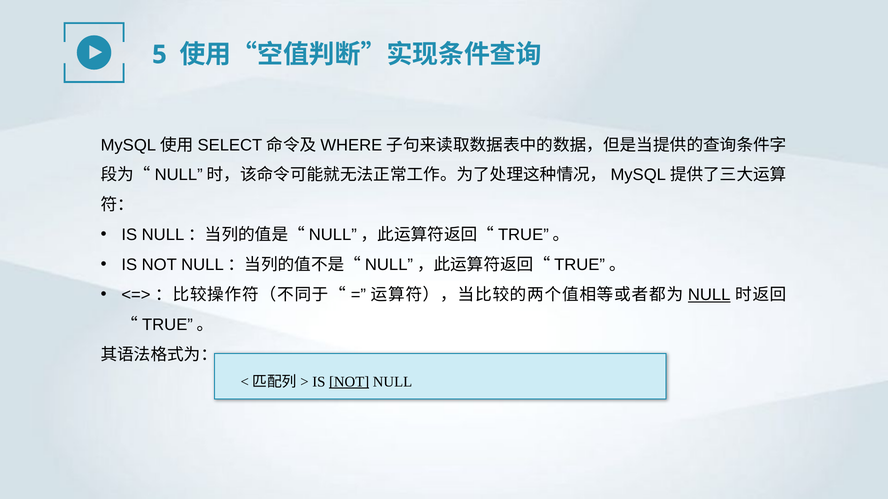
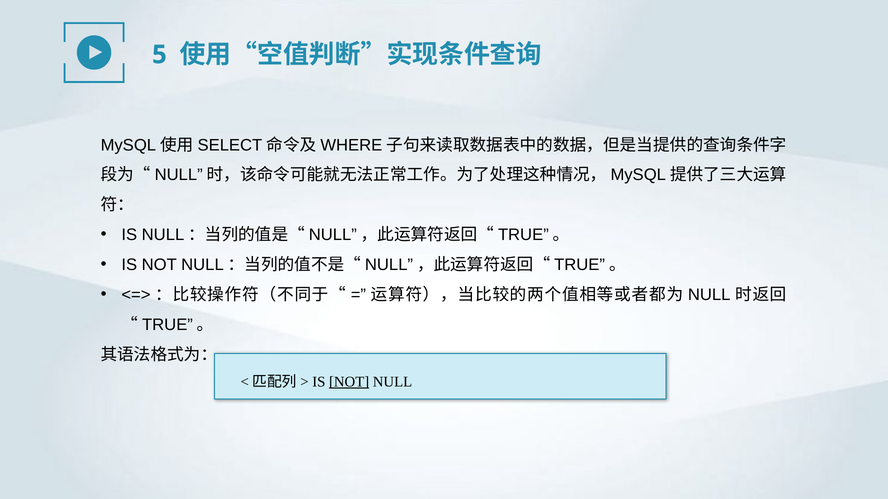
NULL at (709, 295) underline: present -> none
